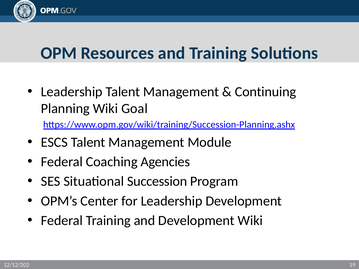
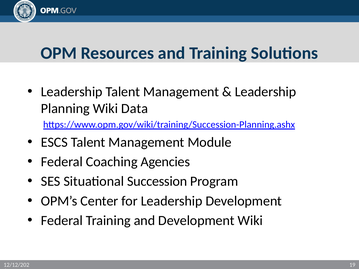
Continuing at (266, 92): Continuing -> Leadership
Goal: Goal -> Data
